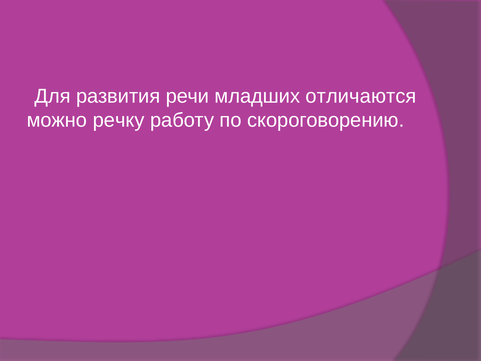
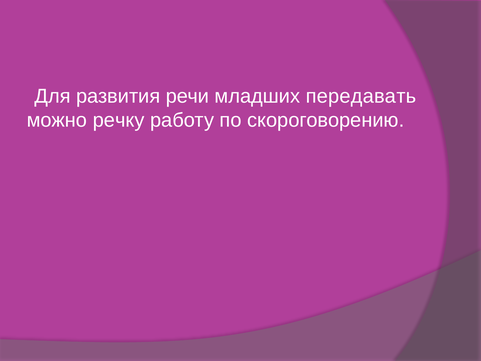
отличаются: отличаются -> передавать
